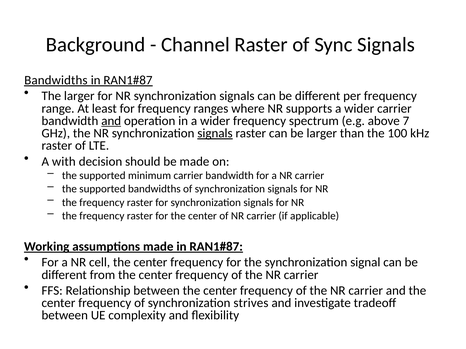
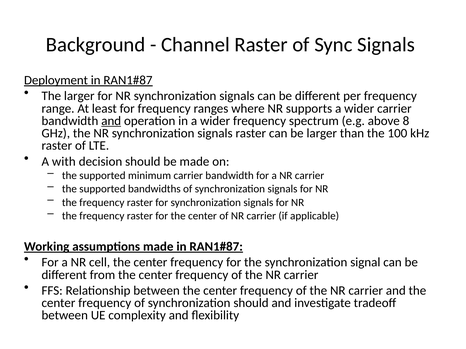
Bandwidths at (56, 80): Bandwidths -> Deployment
7: 7 -> 8
signals at (215, 133) underline: present -> none
synchronization strives: strives -> should
